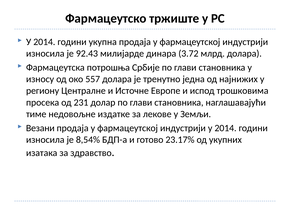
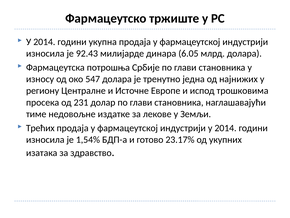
3.72: 3.72 -> 6.05
557: 557 -> 547
Везани: Везани -> Трећих
8,54%: 8,54% -> 1,54%
